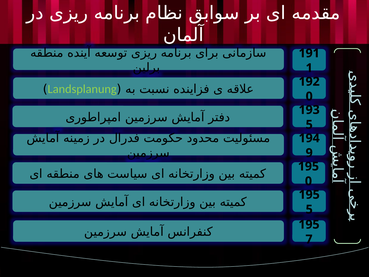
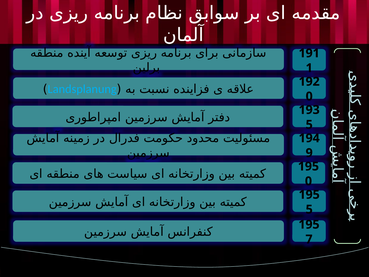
Landsplanung colour: light green -> light blue
